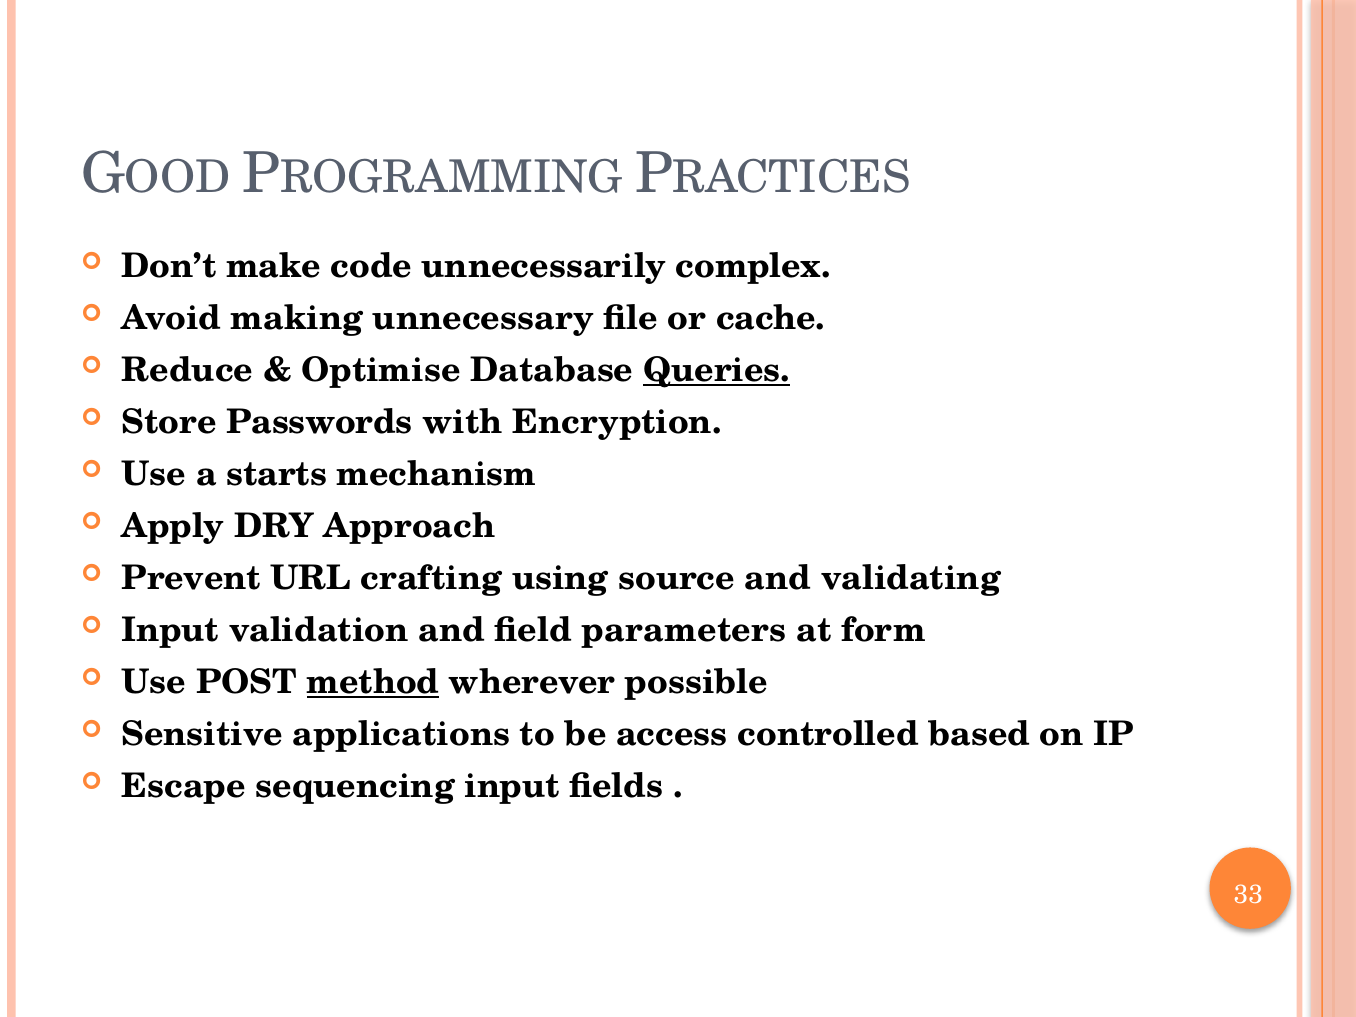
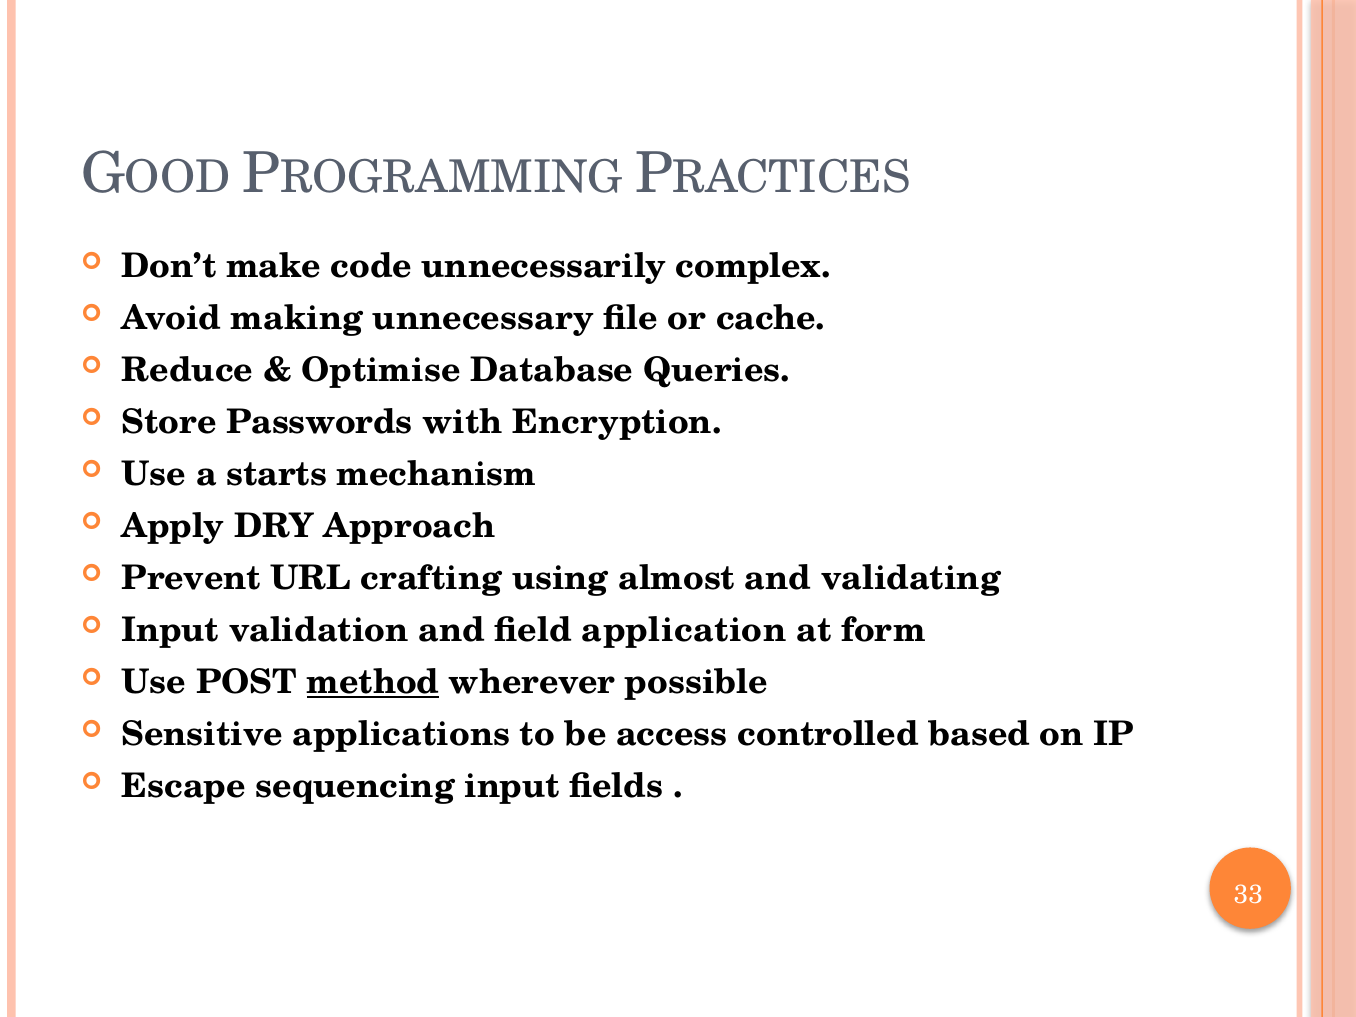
Queries underline: present -> none
source: source -> almost
parameters: parameters -> application
